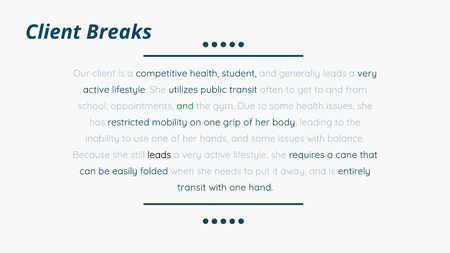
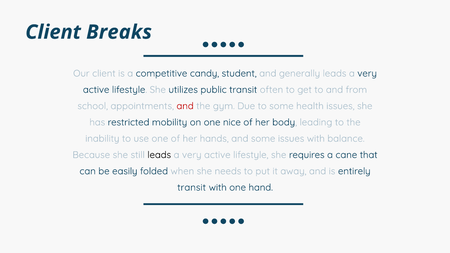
competitive health: health -> candy
and at (185, 106) colour: green -> red
grip: grip -> nice
